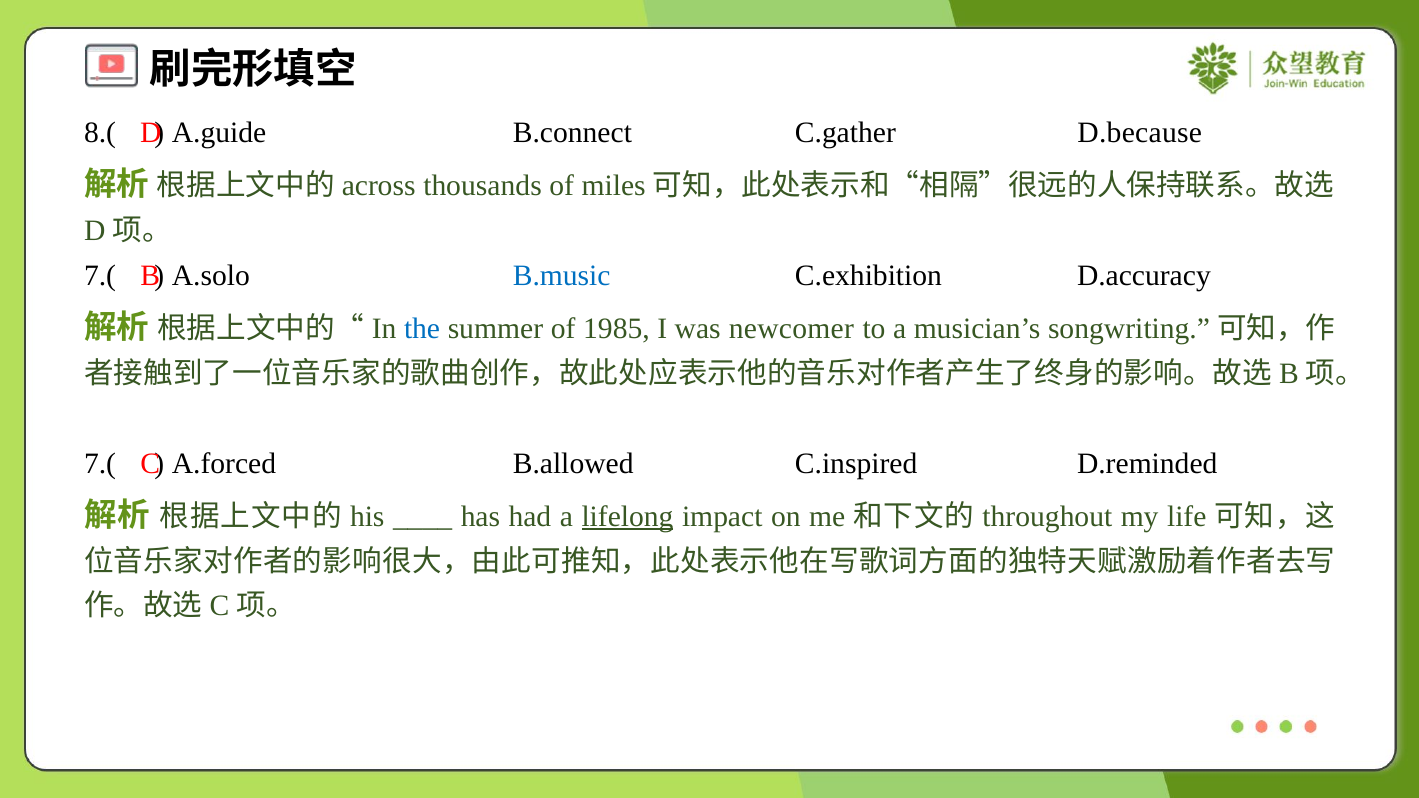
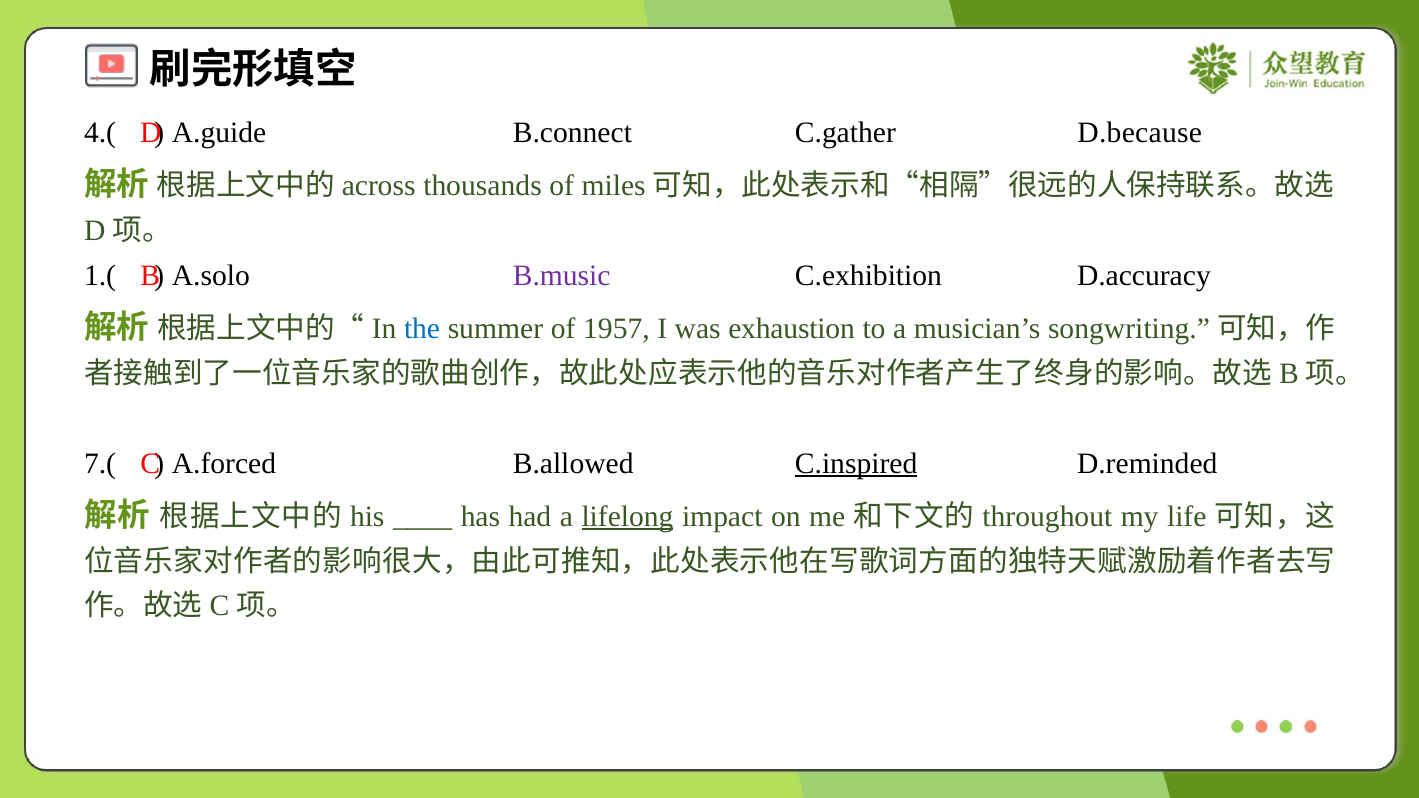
8.(: 8.( -> 4.(
7.( at (100, 276): 7.( -> 1.(
B.music colour: blue -> purple
1985: 1985 -> 1957
newcomer: newcomer -> exhaustion
C.inspired underline: none -> present
